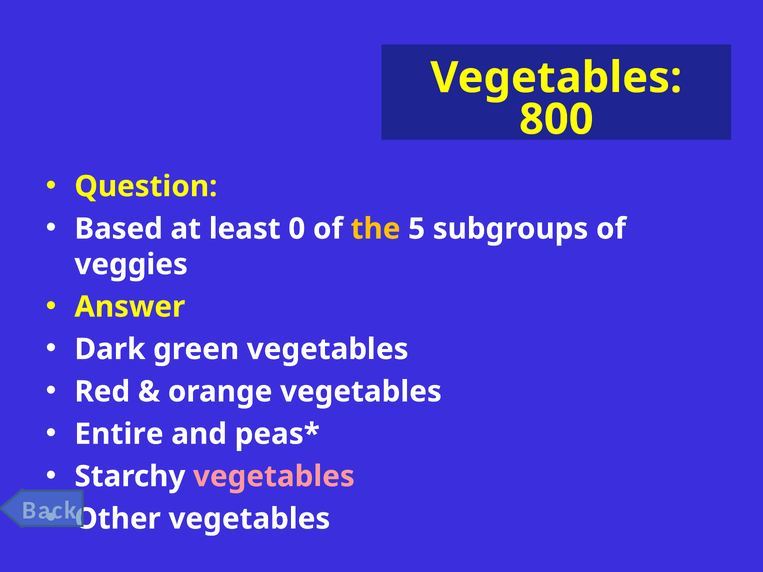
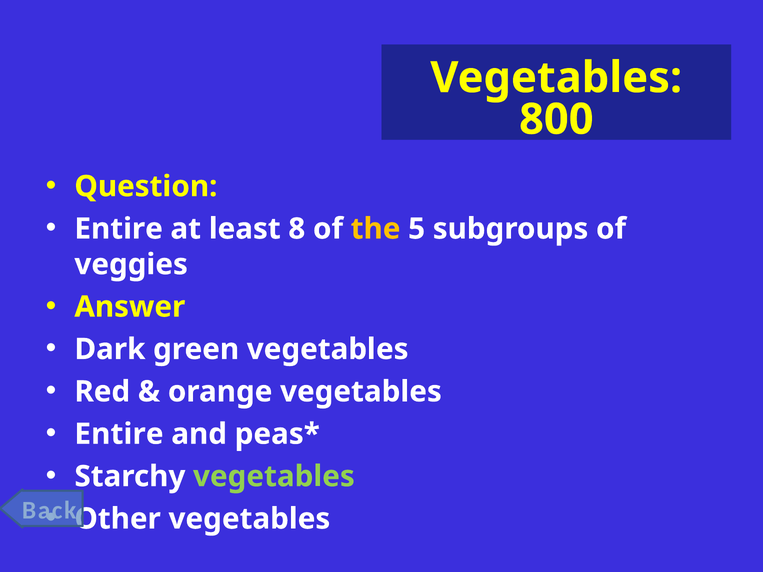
Based at (119, 229): Based -> Entire
0: 0 -> 8
vegetables at (274, 477) colour: pink -> light green
